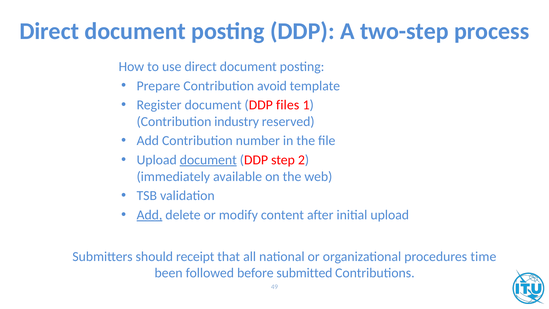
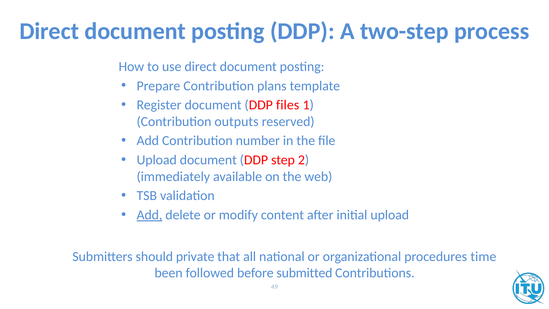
avoid: avoid -> plans
industry: industry -> outputs
document at (208, 160) underline: present -> none
receipt: receipt -> private
